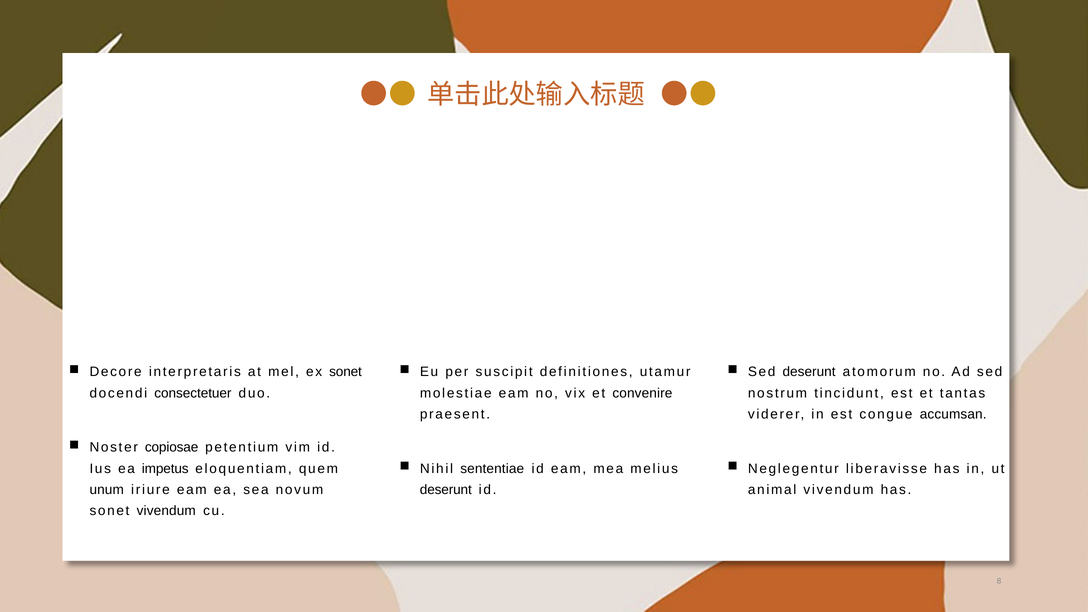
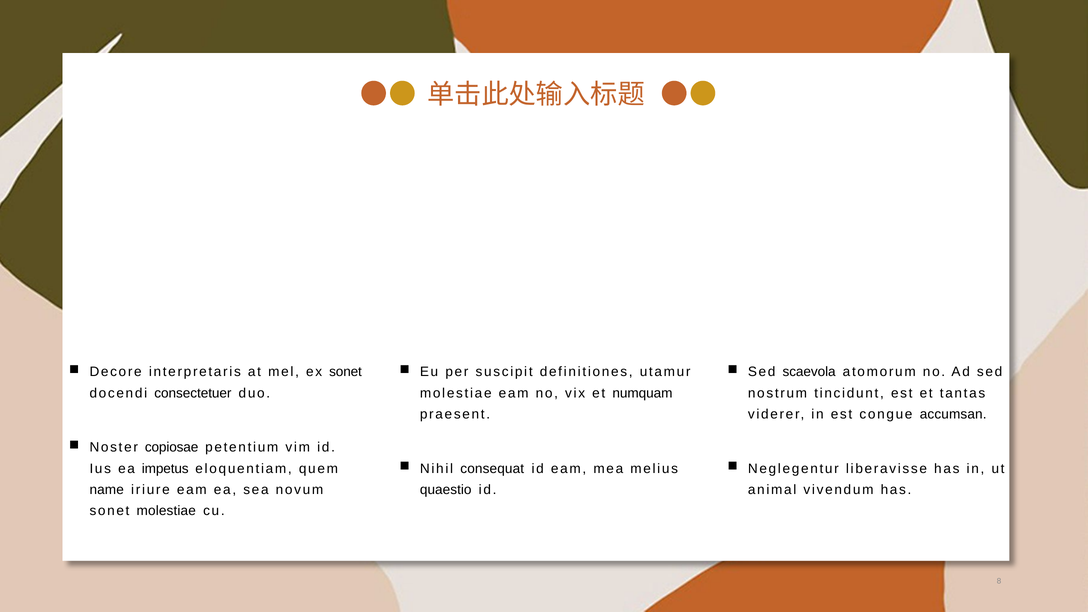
Sed deserunt: deserunt -> scaevola
convenire: convenire -> numquam
sententiae: sententiae -> consequat
unum: unum -> name
deserunt at (446, 490): deserunt -> quaestio
sonet vivendum: vivendum -> molestiae
